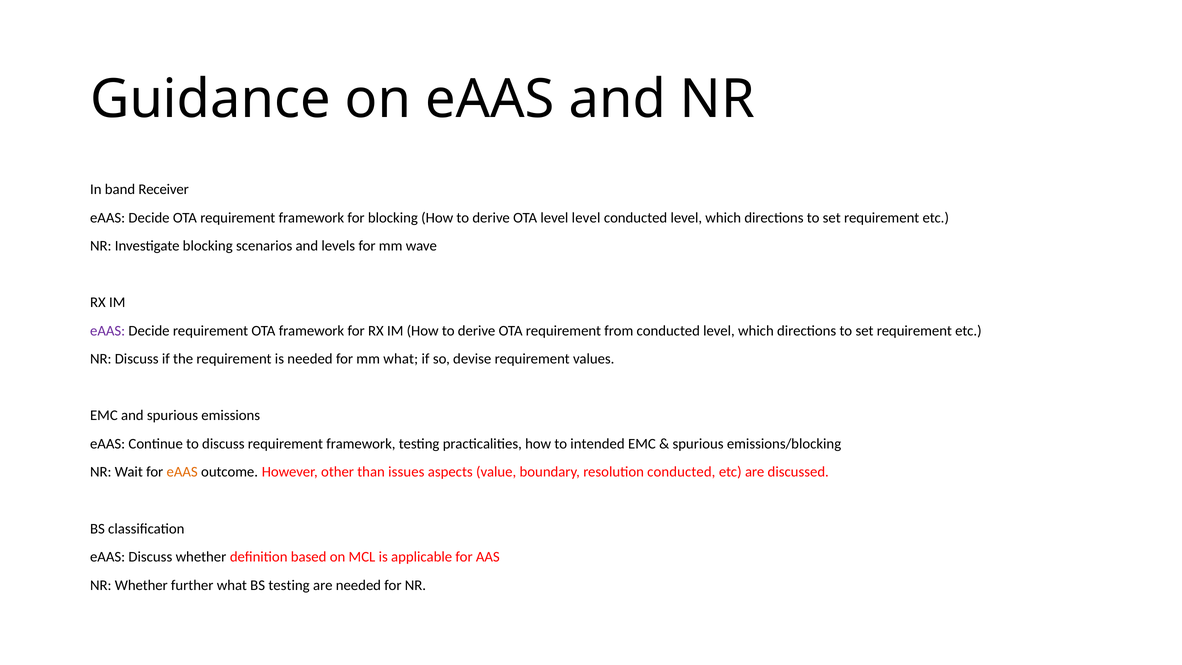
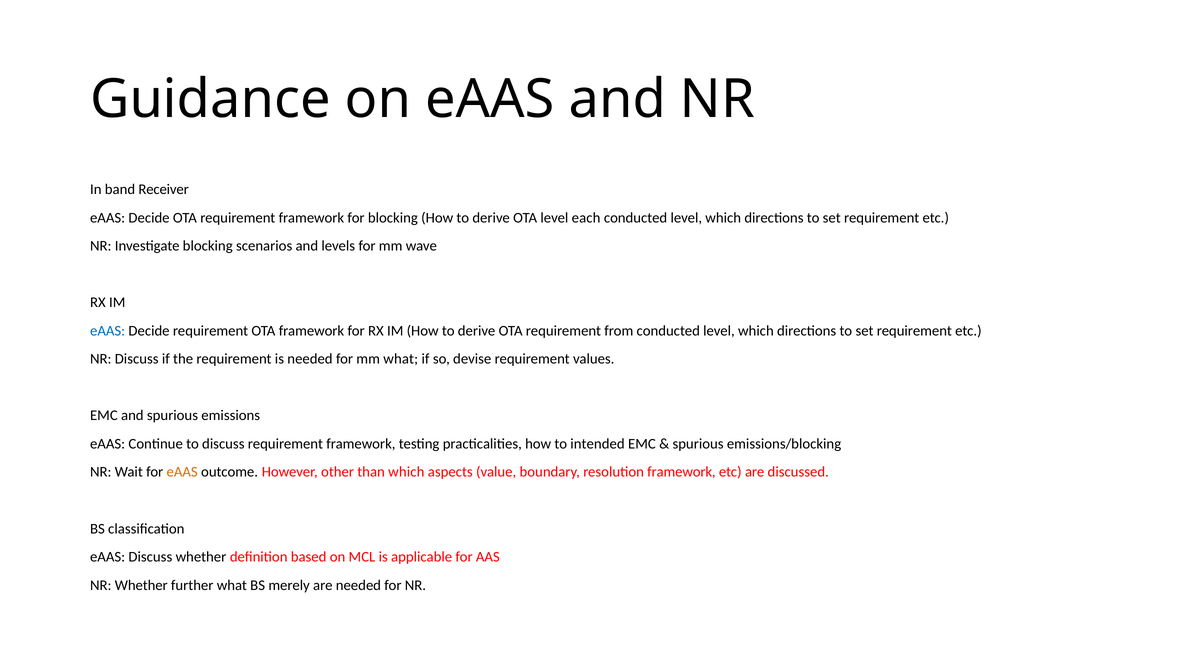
level level: level -> each
eAAS at (108, 331) colour: purple -> blue
than issues: issues -> which
resolution conducted: conducted -> framework
BS testing: testing -> merely
